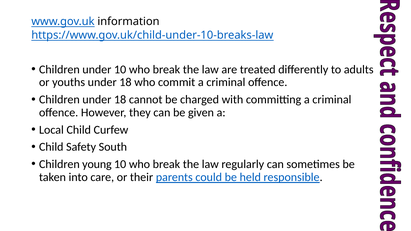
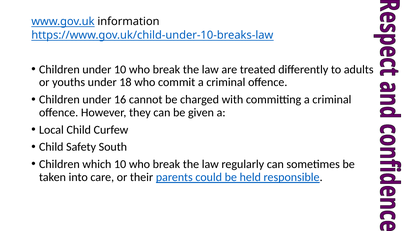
Children under 18: 18 -> 16
young: young -> which
